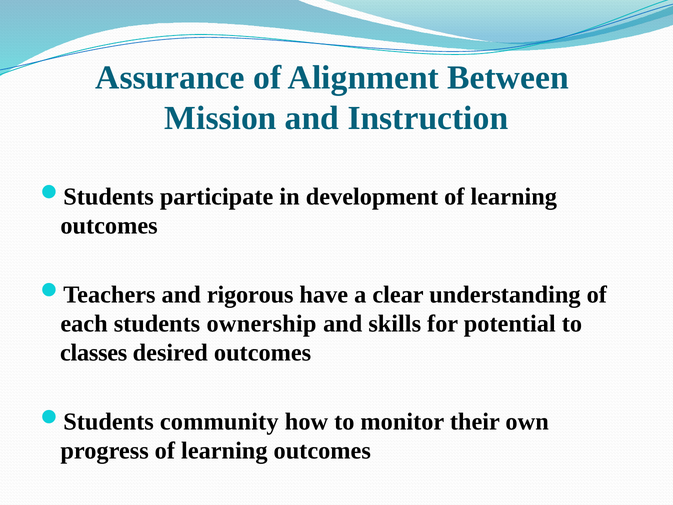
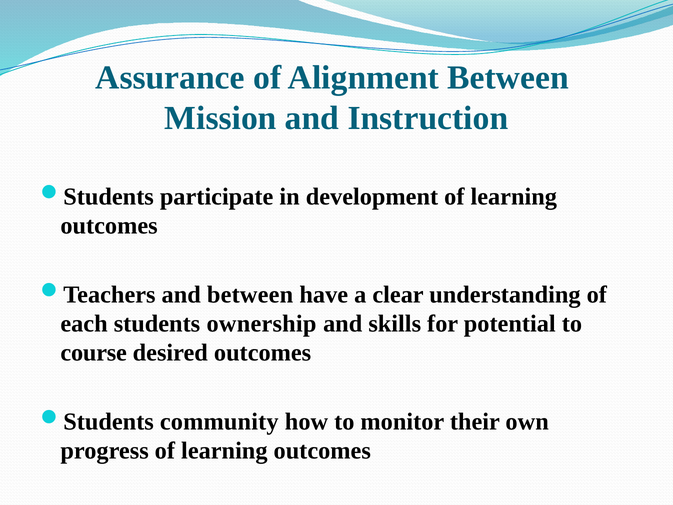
and rigorous: rigorous -> between
classes: classes -> course
